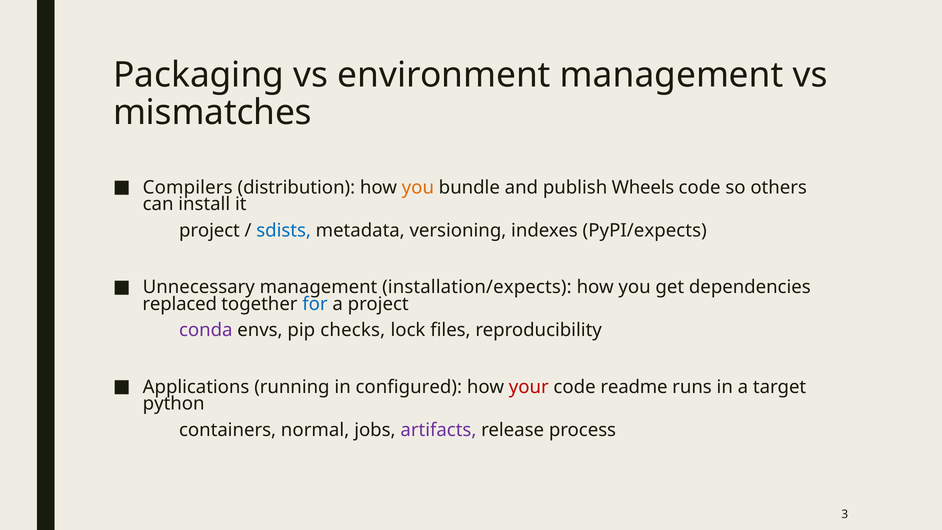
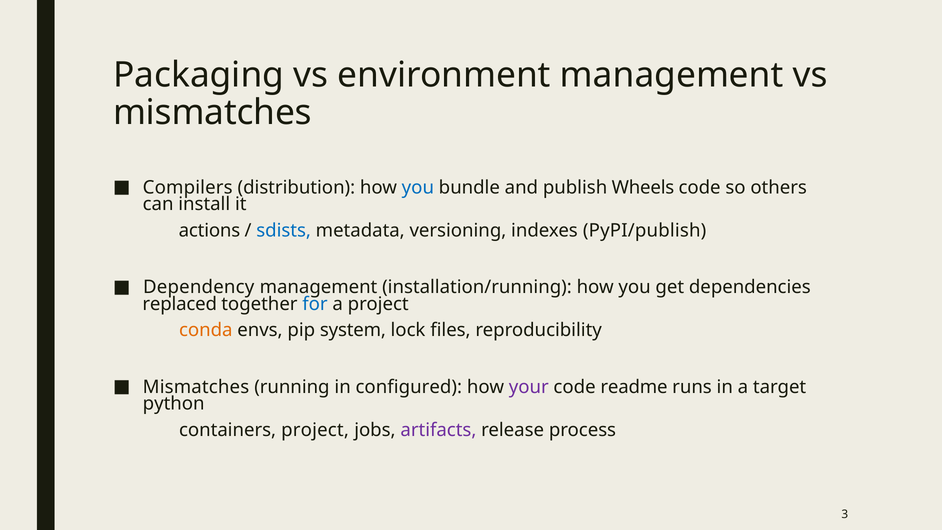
you at (418, 187) colour: orange -> blue
project at (209, 231): project -> actions
PyPI/expects: PyPI/expects -> PyPI/publish
Unnecessary: Unnecessary -> Dependency
installation/expects: installation/expects -> installation/running
conda colour: purple -> orange
checks: checks -> system
Applications at (196, 387): Applications -> Mismatches
your colour: red -> purple
containers normal: normal -> project
